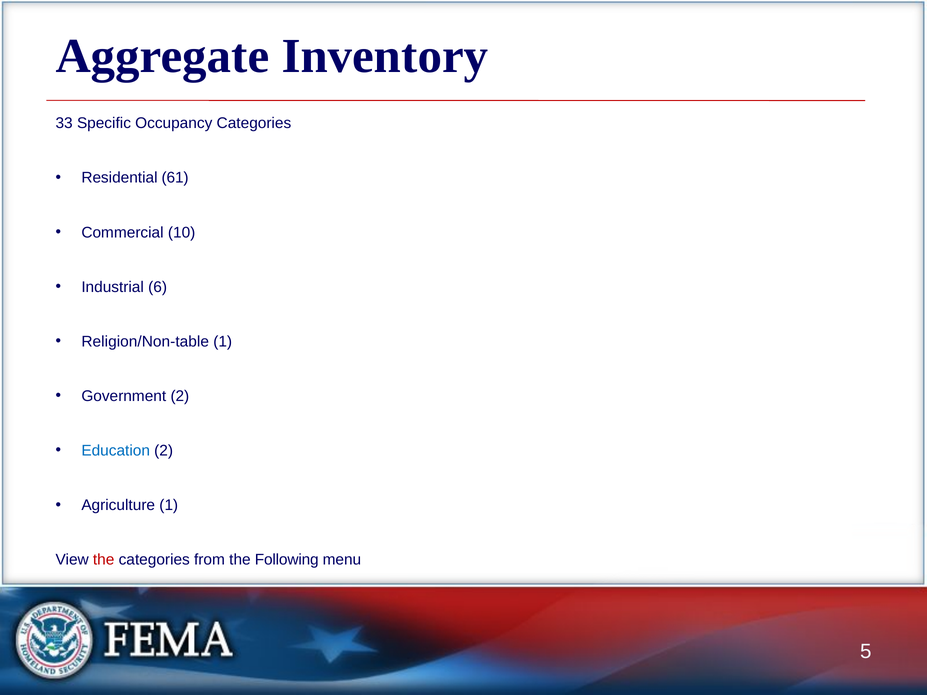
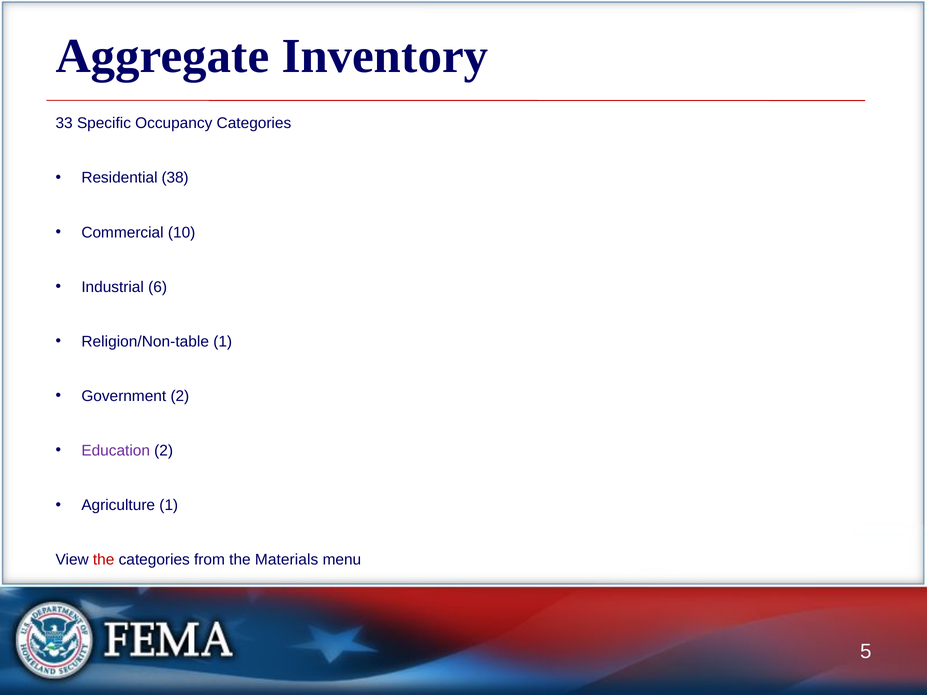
61: 61 -> 38
Education colour: blue -> purple
Following: Following -> Materials
